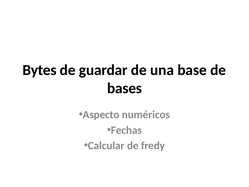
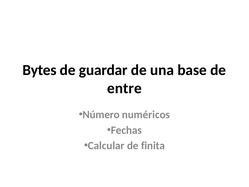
bases: bases -> entre
Aspecto: Aspecto -> Número
fredy: fredy -> finita
